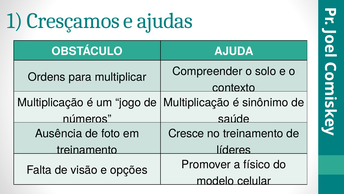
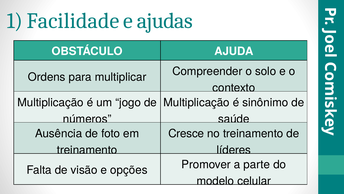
Cresçamos: Cresçamos -> Facilidade
físico: físico -> parte
